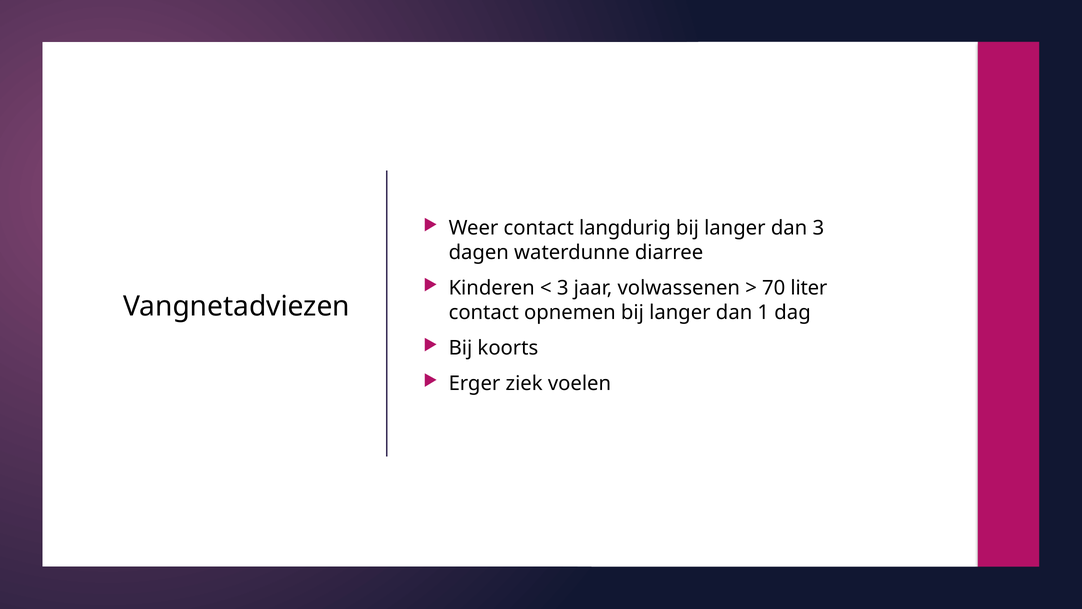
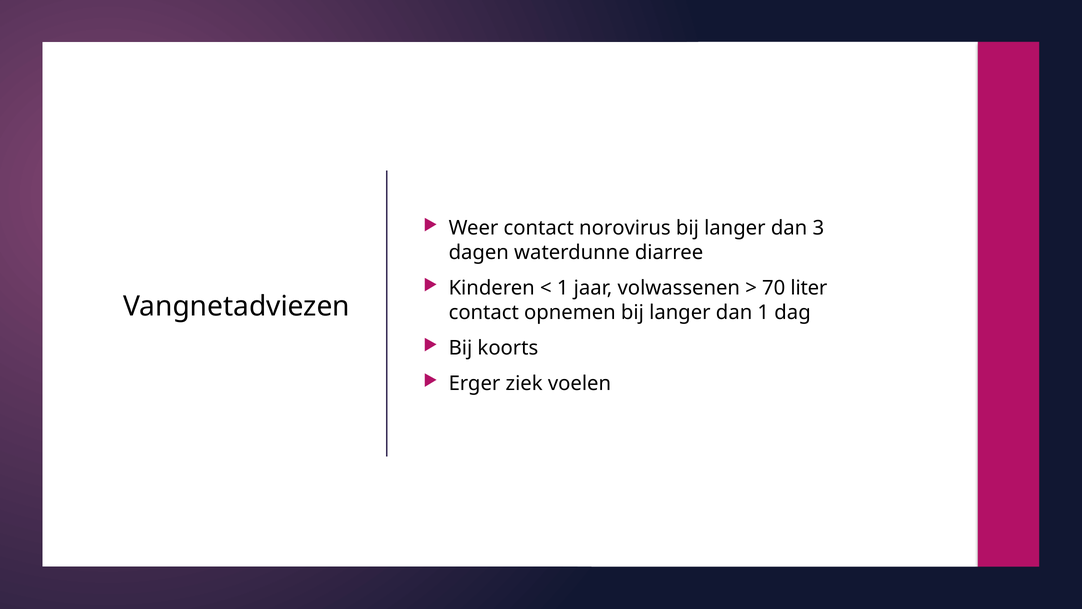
langdurig: langdurig -> norovirus
3 at (563, 288): 3 -> 1
